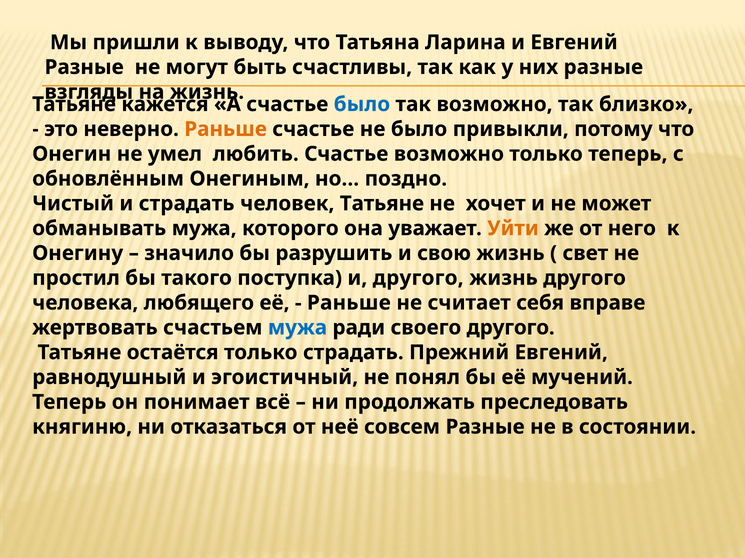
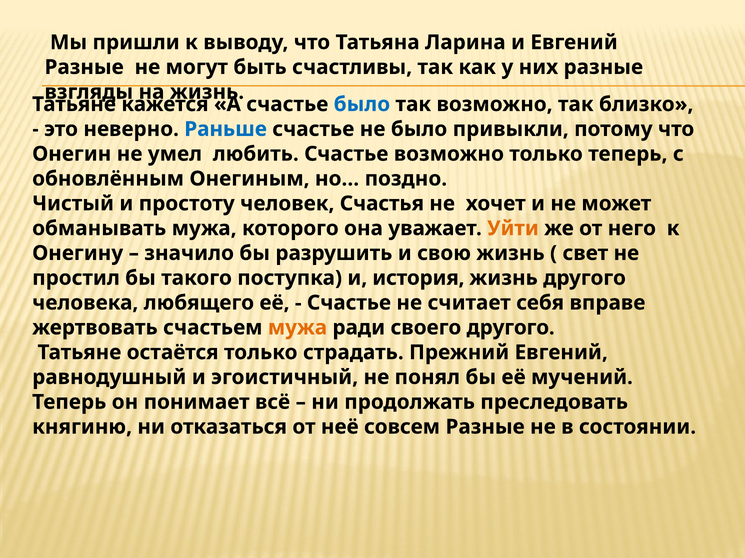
Раньше at (226, 129) colour: orange -> blue
и страдать: страдать -> простоту
человек Татьяне: Татьяне -> Счастья
и другого: другого -> история
Раньше at (349, 303): Раньше -> Счастье
мужа at (297, 328) colour: blue -> orange
